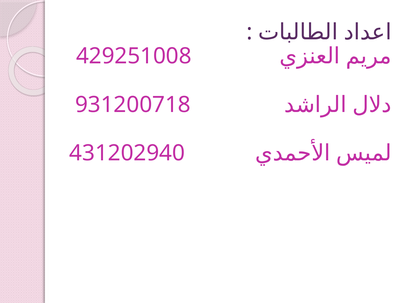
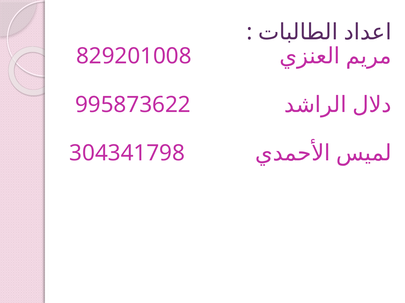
429251008: 429251008 -> 829201008
931200718: 931200718 -> 995873622
431202940: 431202940 -> 304341798
